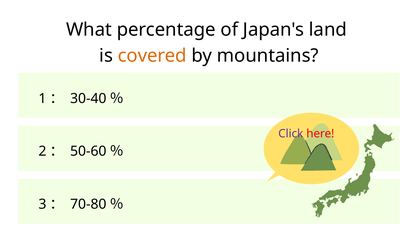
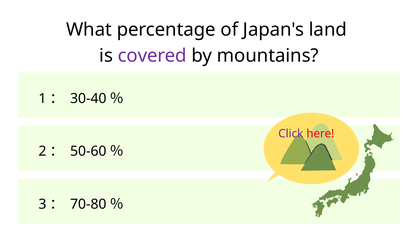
covered colour: orange -> purple
